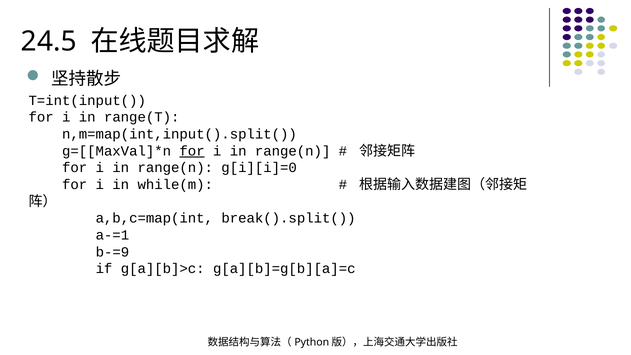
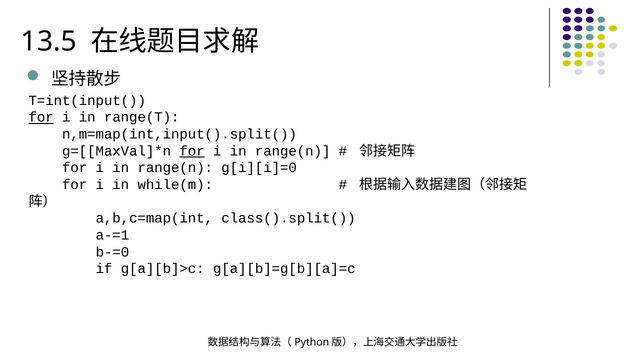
24.5: 24.5 -> 13.5
for at (41, 117) underline: none -> present
break().split(: break().split( -> class().split(
b-=9: b-=9 -> b-=0
